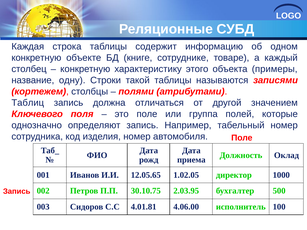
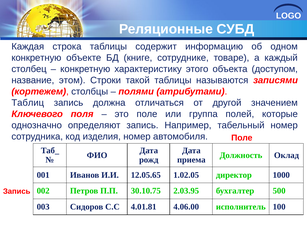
примеры: примеры -> доступом
одну: одну -> этом
